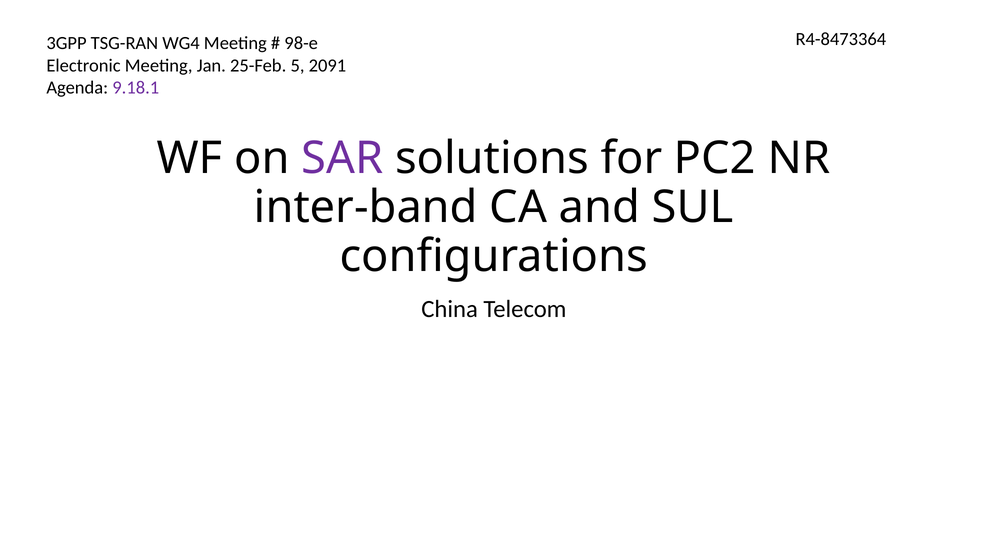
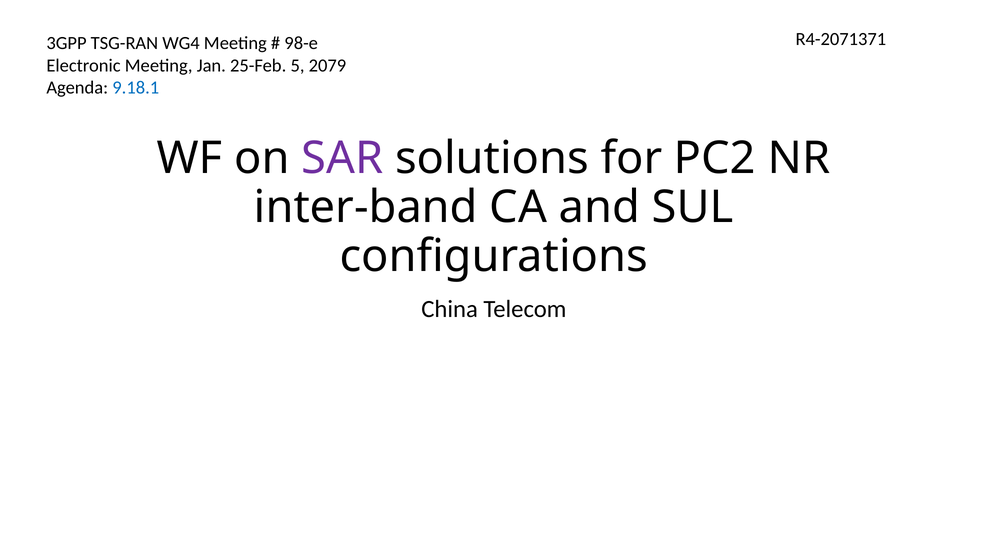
R4-8473364: R4-8473364 -> R4-2071371
2091: 2091 -> 2079
9.18.1 colour: purple -> blue
